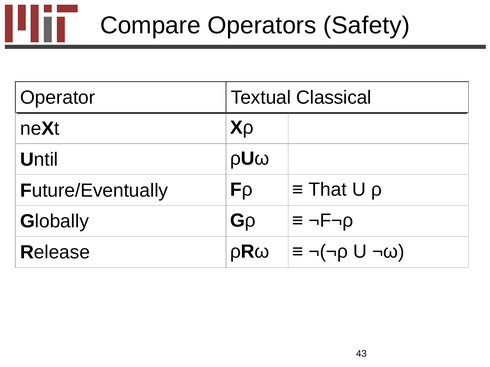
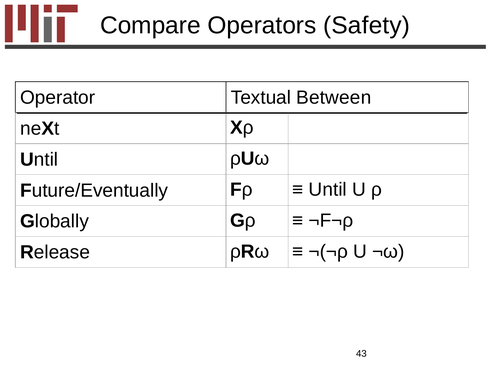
Classical: Classical -> Between
That at (328, 190): That -> Until
